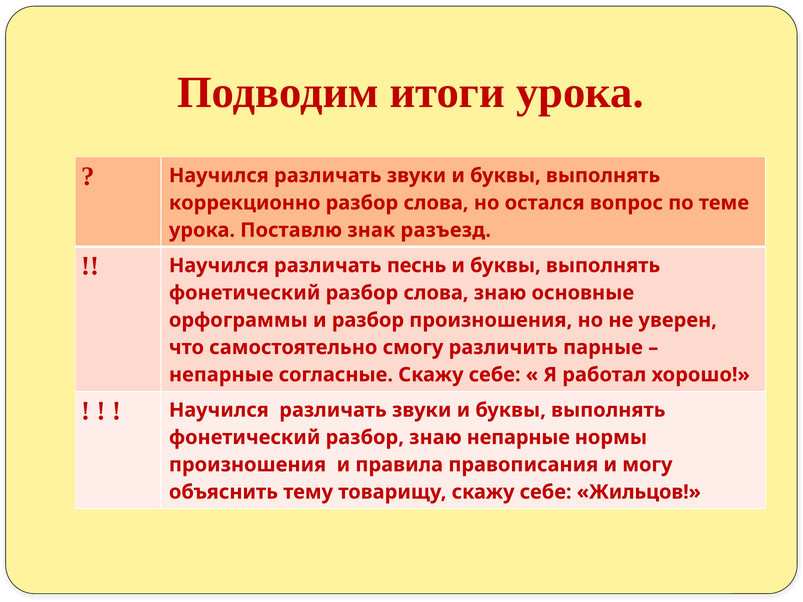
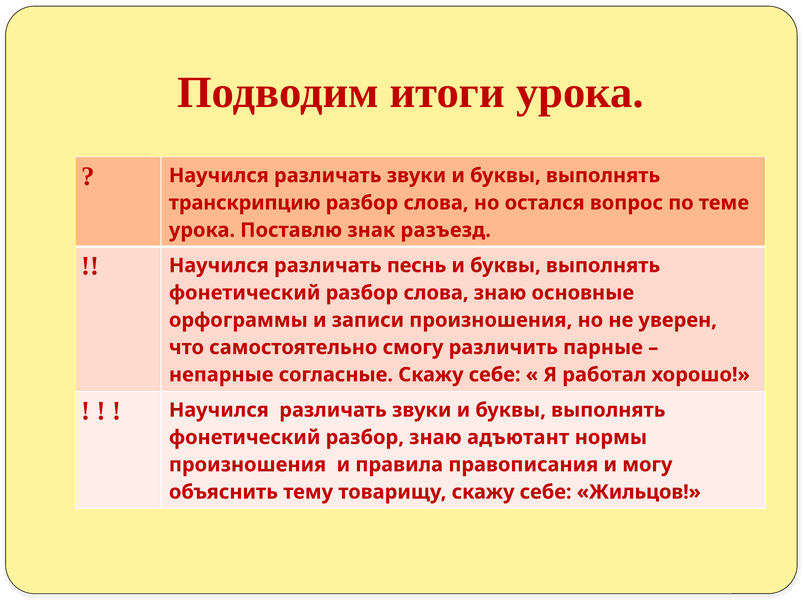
коррекционно: коррекционно -> транскрипцию
и разбор: разбор -> записи
знаю непарные: непарные -> адъютант
